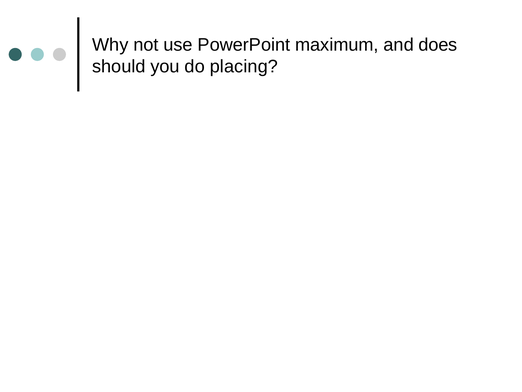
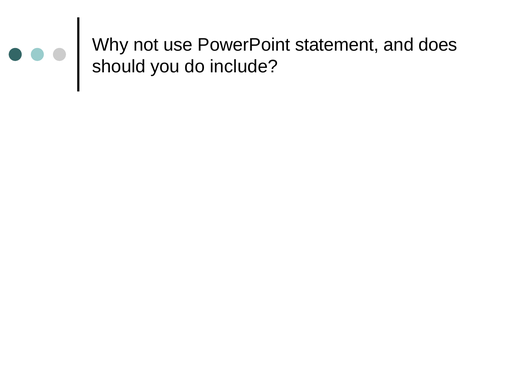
maximum: maximum -> statement
placing: placing -> include
